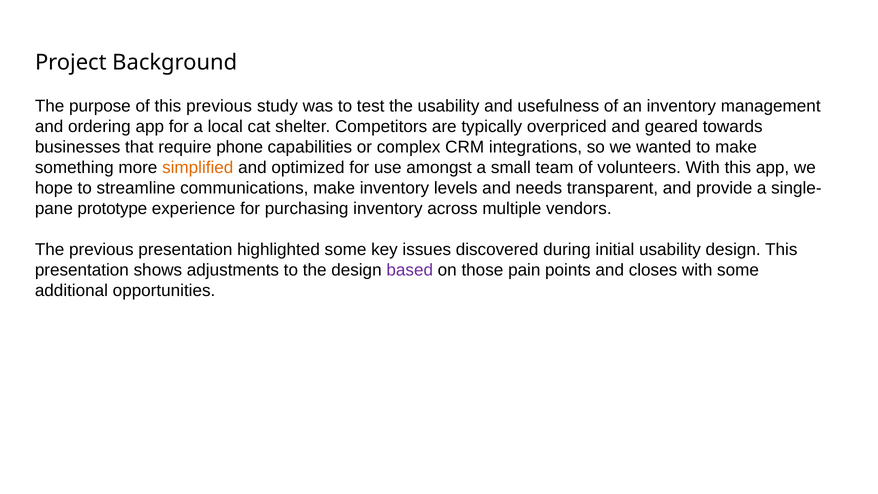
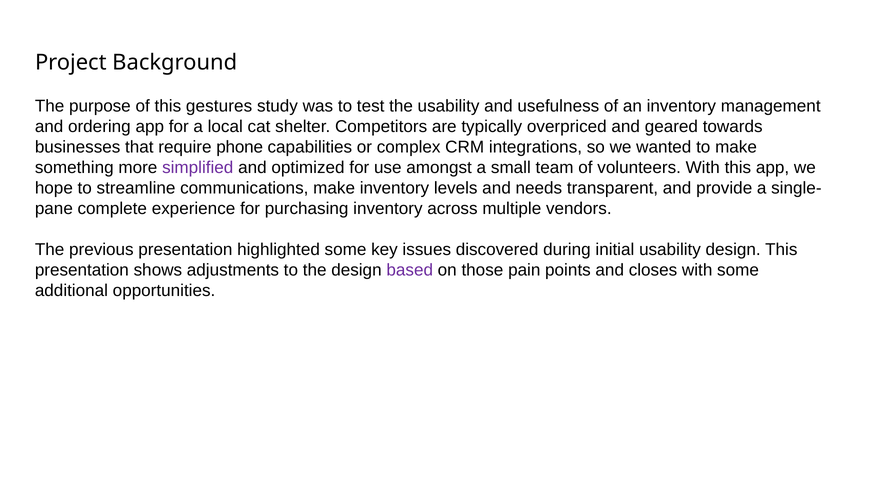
this previous: previous -> gestures
simplified colour: orange -> purple
prototype: prototype -> complete
